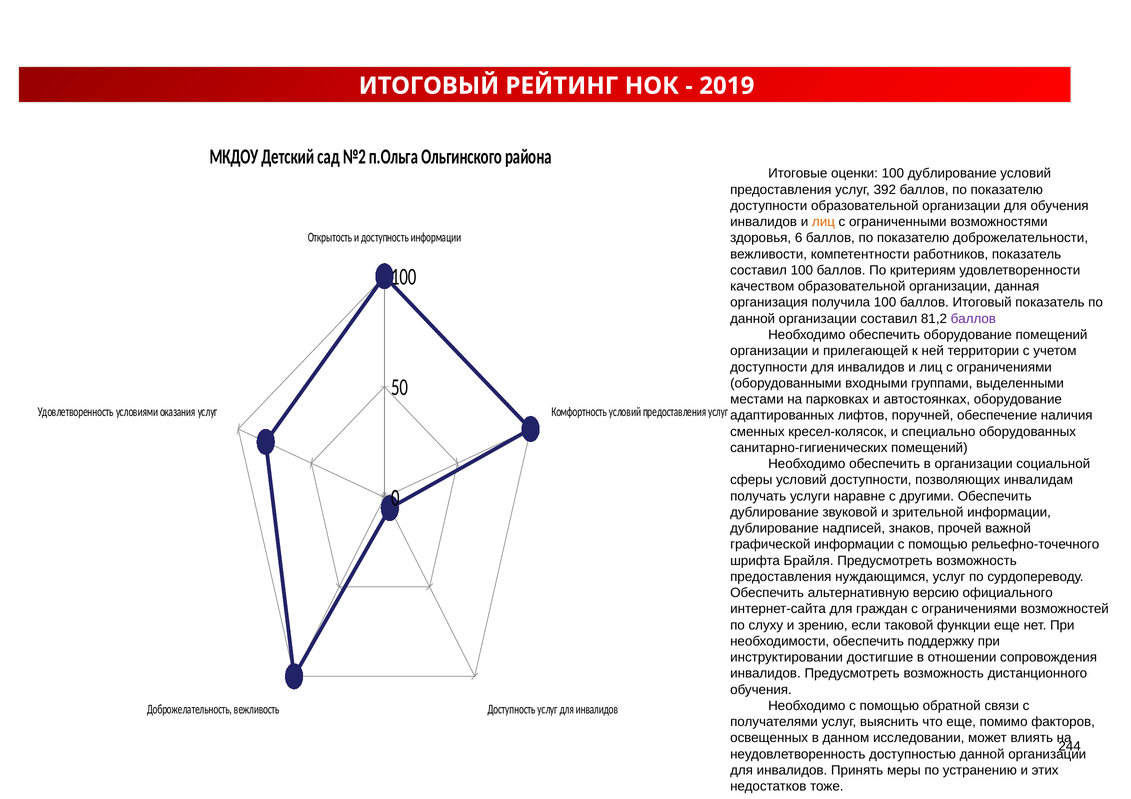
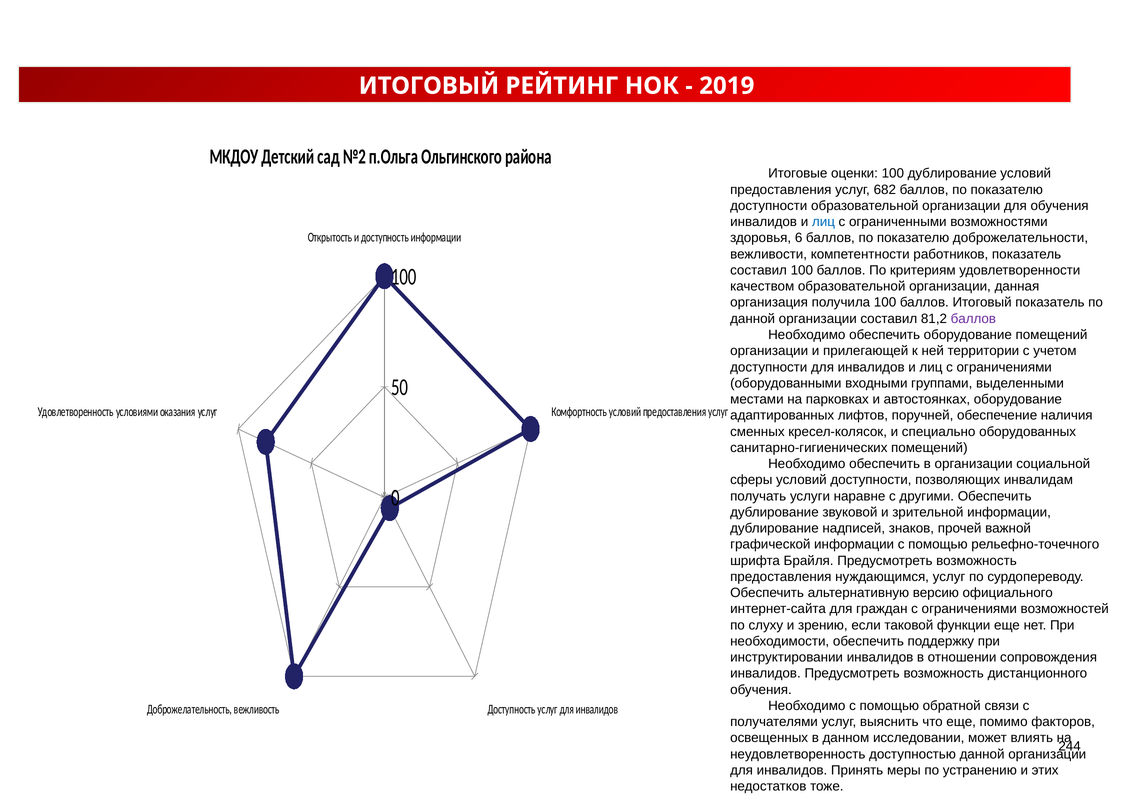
392: 392 -> 682
лиц at (823, 222) colour: orange -> blue
инструктировании достигшие: достигшие -> инвалидов
